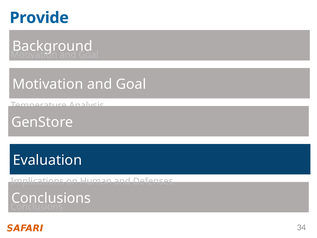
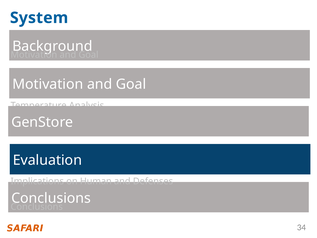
Provide: Provide -> System
